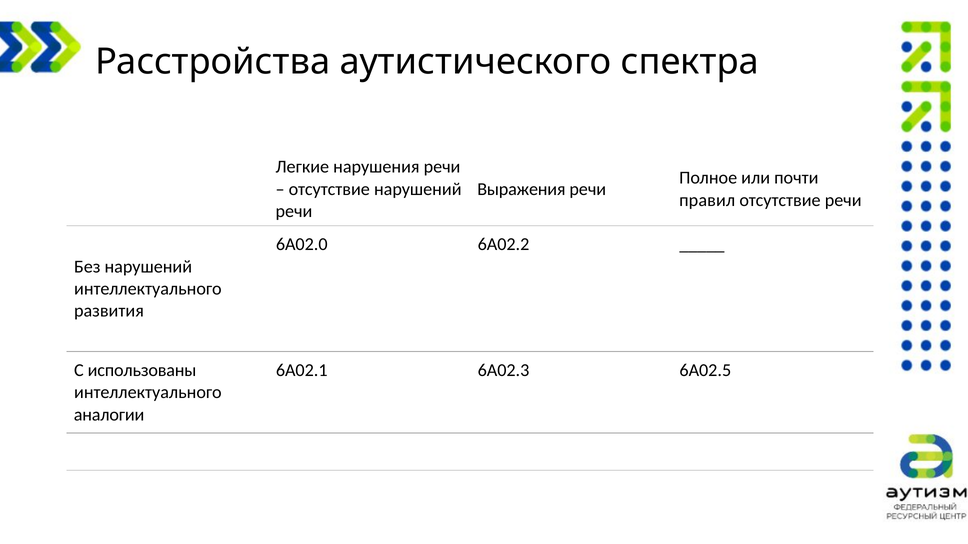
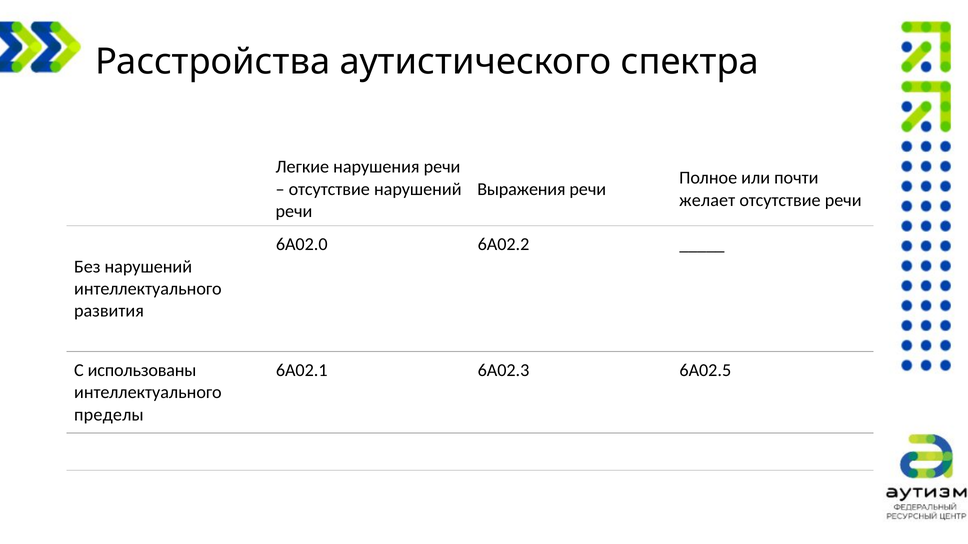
правил: правил -> желает
аналогии: аналогии -> пределы
